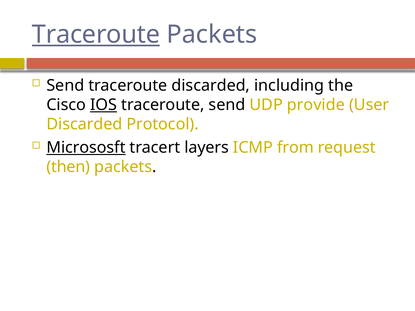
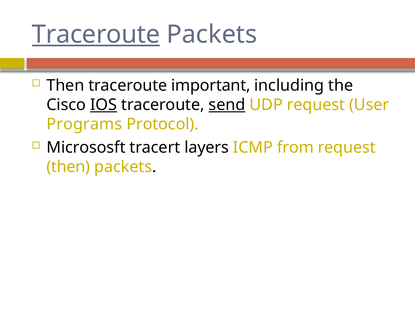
Send at (65, 85): Send -> Then
traceroute discarded: discarded -> important
send at (227, 105) underline: none -> present
UDP provide: provide -> request
Discarded at (84, 124): Discarded -> Programs
Micrososft underline: present -> none
